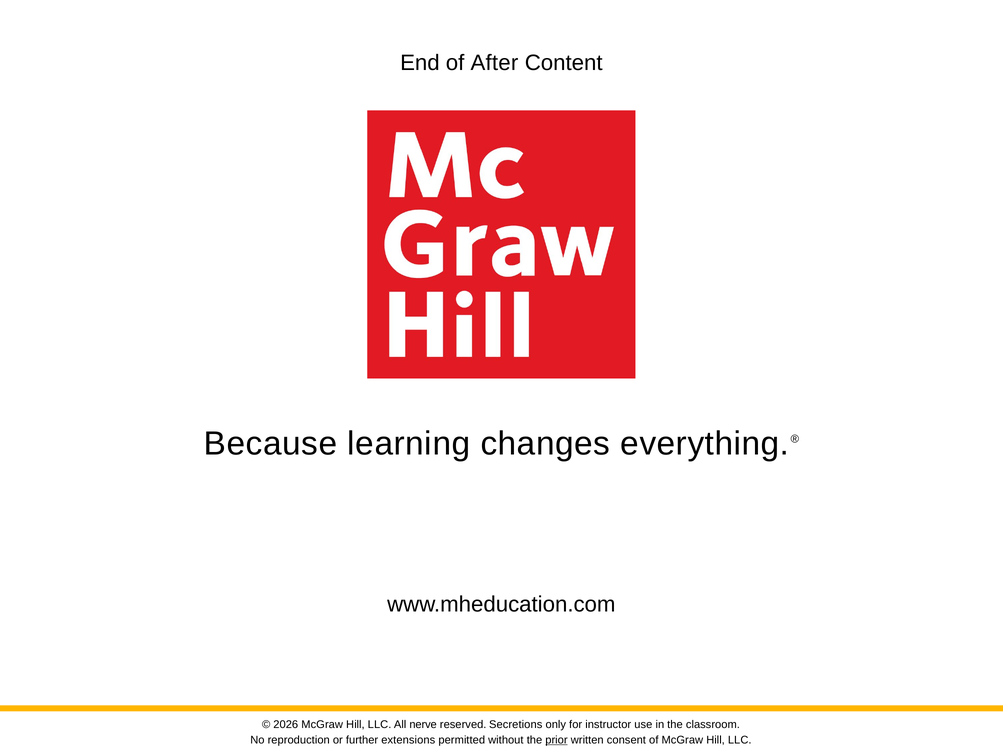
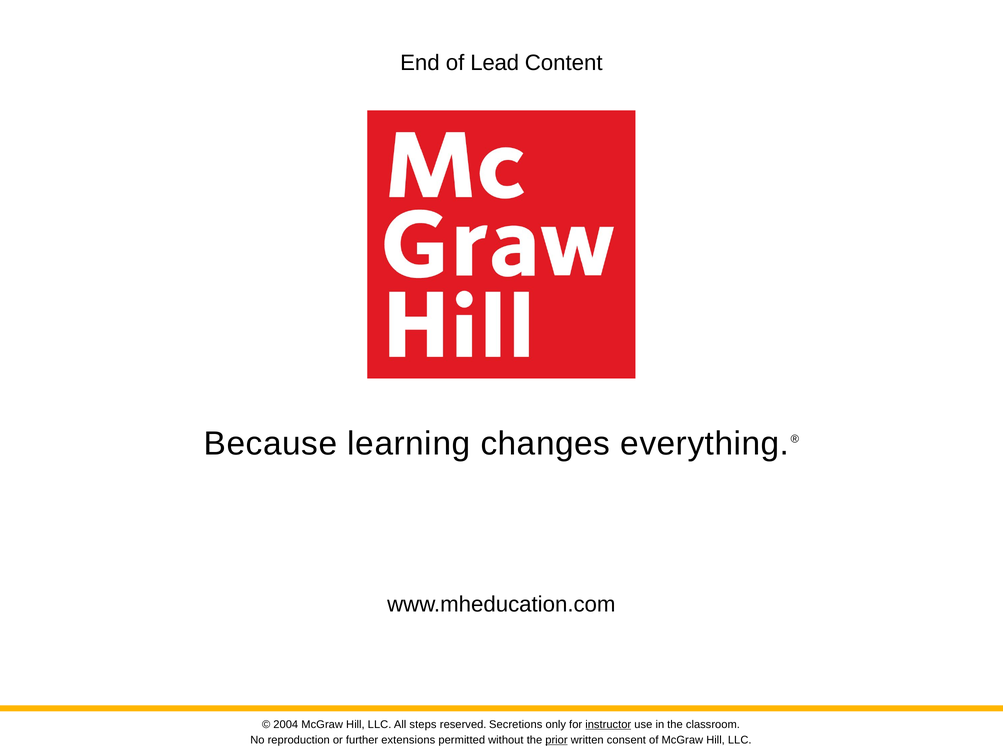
After: After -> Lead
2026: 2026 -> 2004
nerve: nerve -> steps
instructor underline: none -> present
